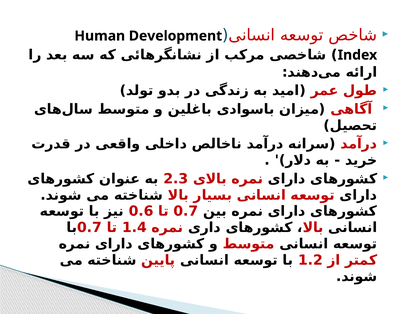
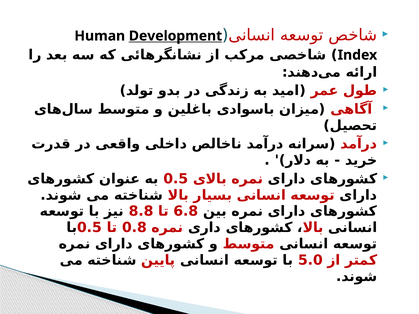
Development underline: none -> present
2.3 at (176, 179): 2.3 -> 0.5
0.6: 0.6 -> 8.8
0.7 at (186, 212): 0.7 -> 6.8
0.7 at (90, 228): 0.7 -> 0.5
1.4: 1.4 -> 0.8
1.2: 1.2 -> 5.0
